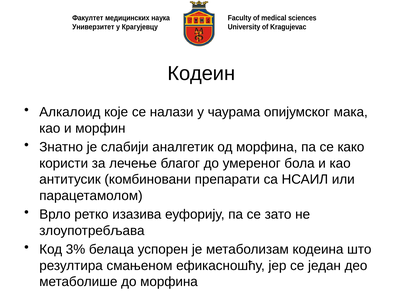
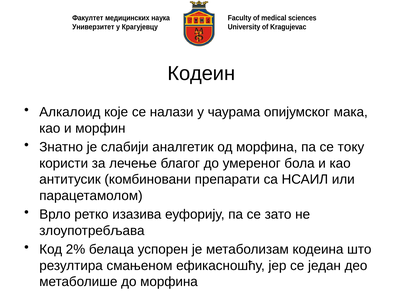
како: како -> току
3%: 3% -> 2%
